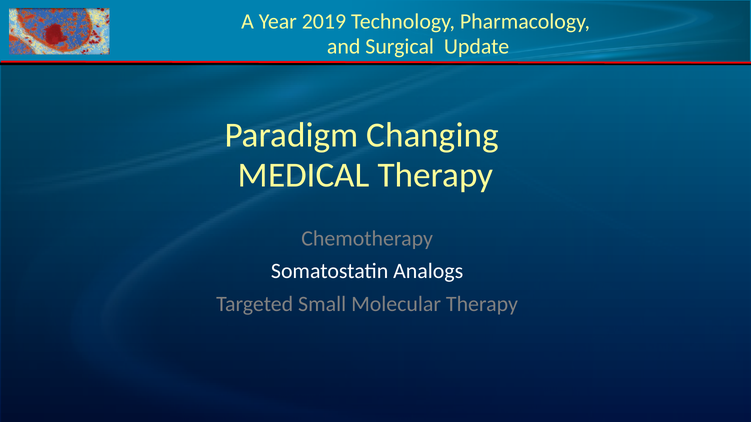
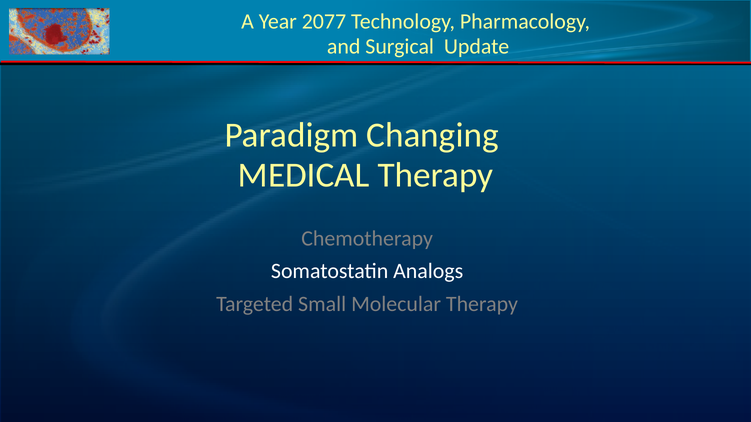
2019: 2019 -> 2077
